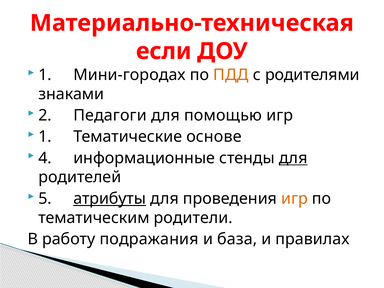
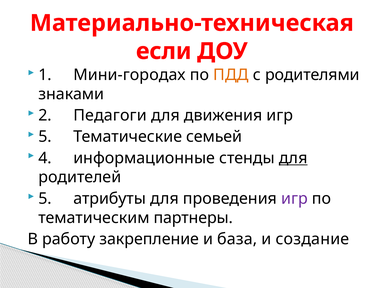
помощью: помощью -> движения
1 at (45, 137): 1 -> 5
основе: основе -> семьей
атрибуты underline: present -> none
игр at (294, 199) colour: orange -> purple
родители: родители -> партнеры
подражания: подражания -> закрепление
правилах: правилах -> создание
